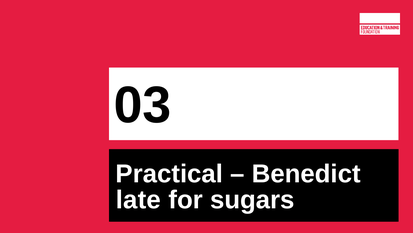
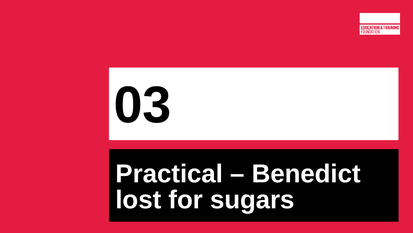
late: late -> lost
